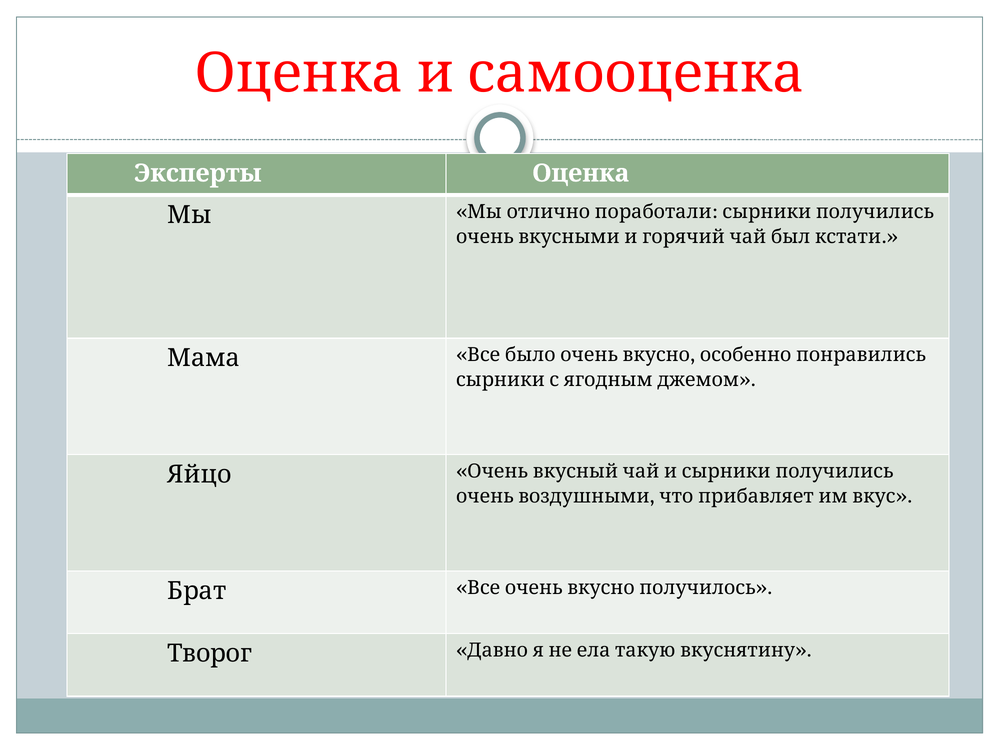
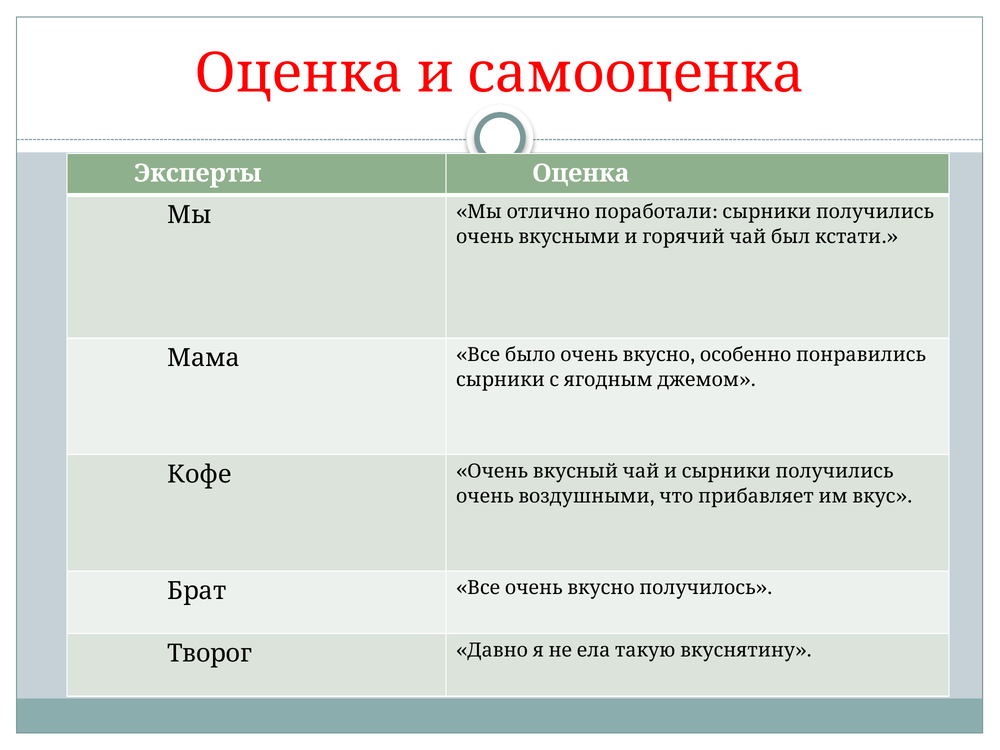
Яйцо: Яйцо -> Кофе
